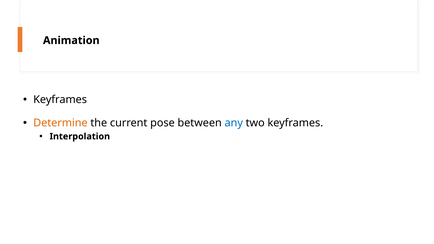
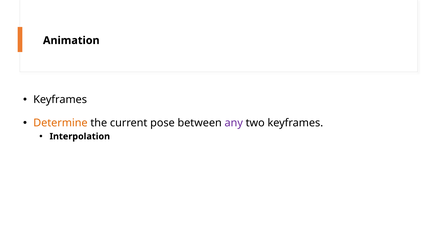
any colour: blue -> purple
